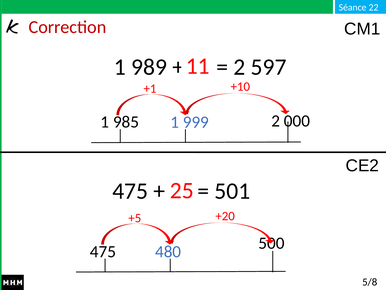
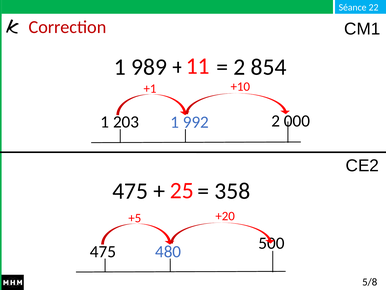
597: 597 -> 854
985: 985 -> 203
999: 999 -> 992
501: 501 -> 358
